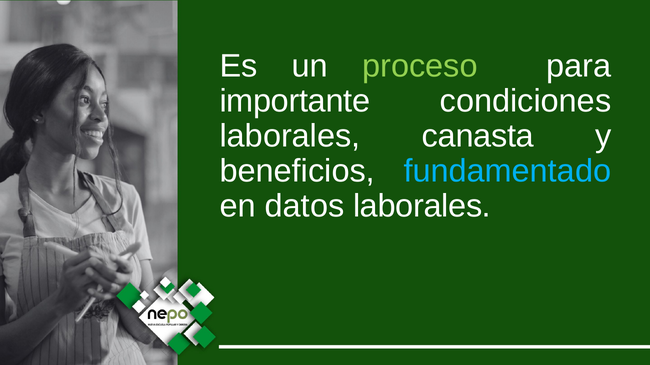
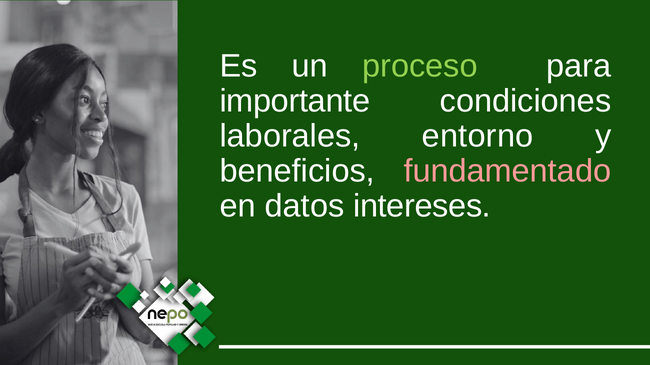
canasta: canasta -> entorno
fundamentado colour: light blue -> pink
datos laborales: laborales -> intereses
